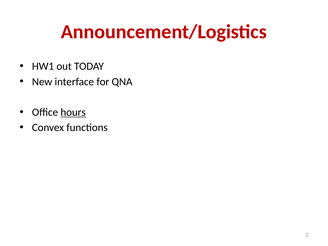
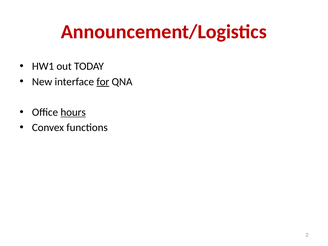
for underline: none -> present
